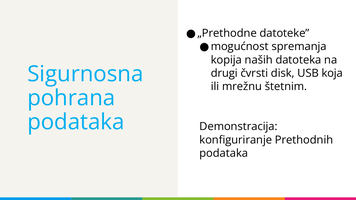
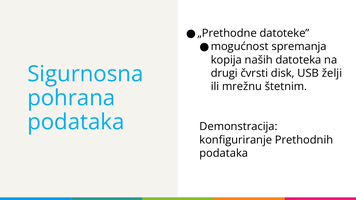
koja: koja -> želji
